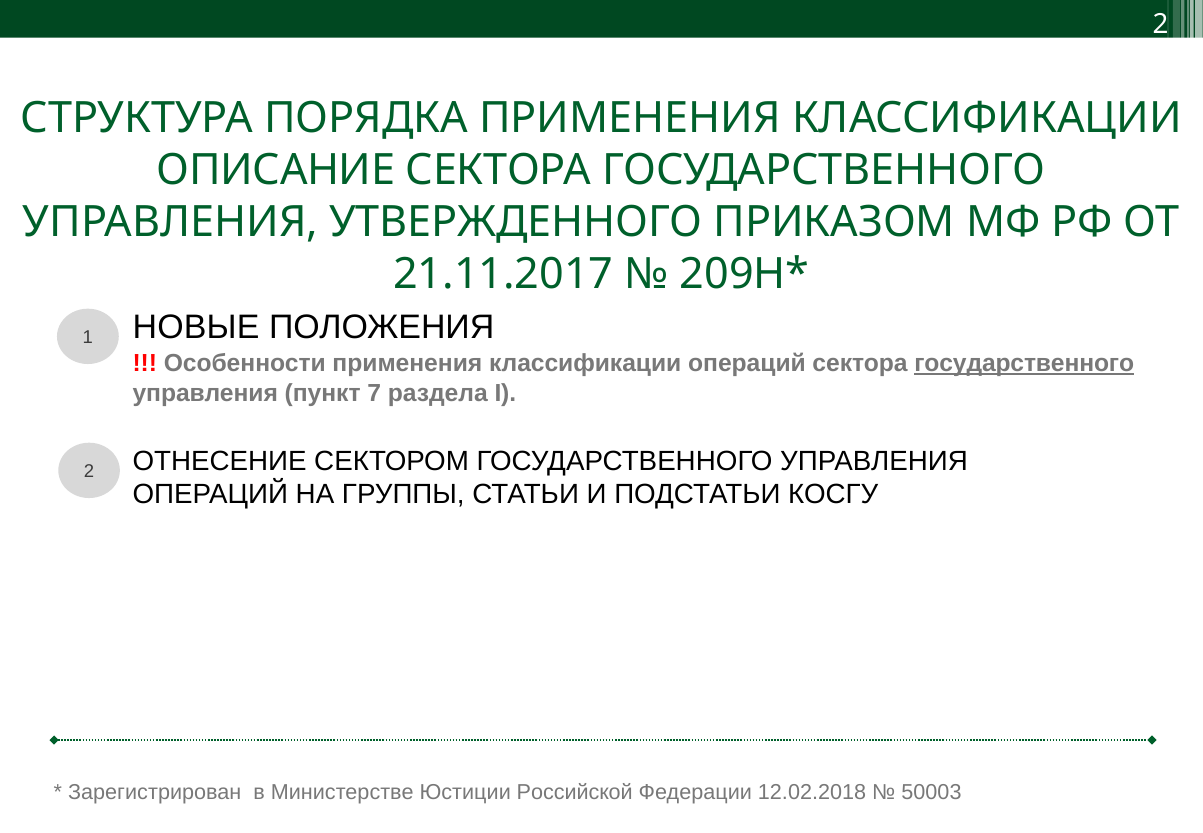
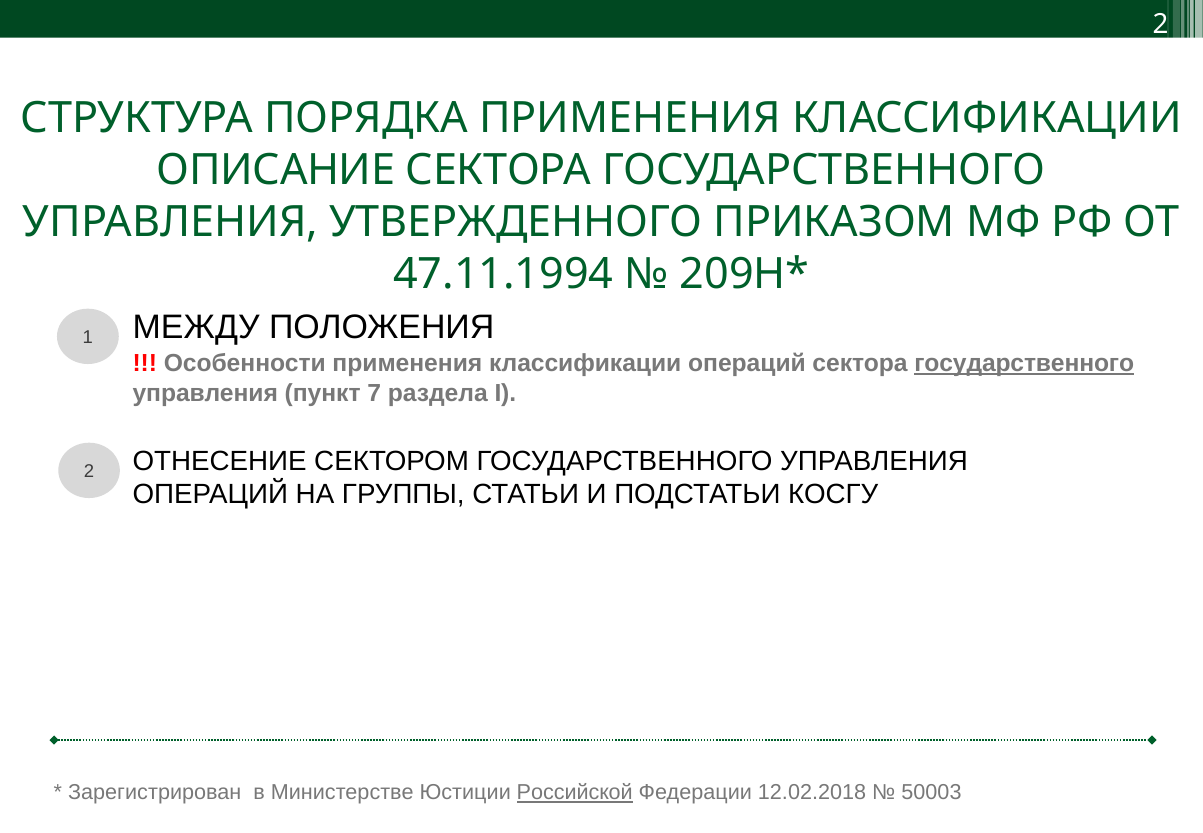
21.11.2017: 21.11.2017 -> 47.11.1994
НОВЫЕ: НОВЫЕ -> МЕЖДУ
Российской underline: none -> present
